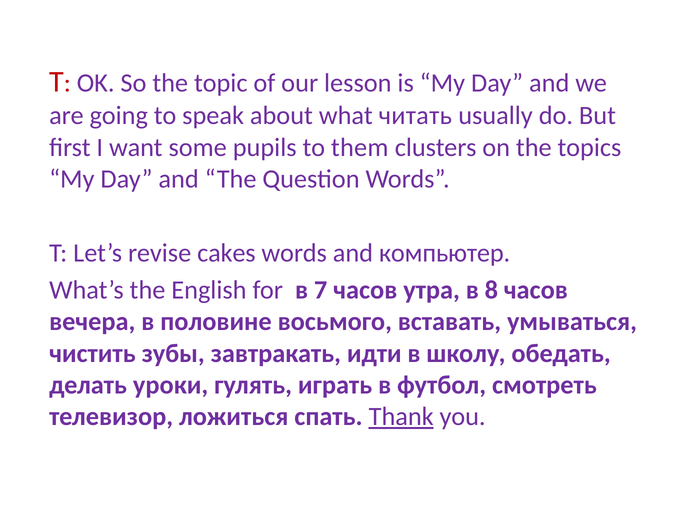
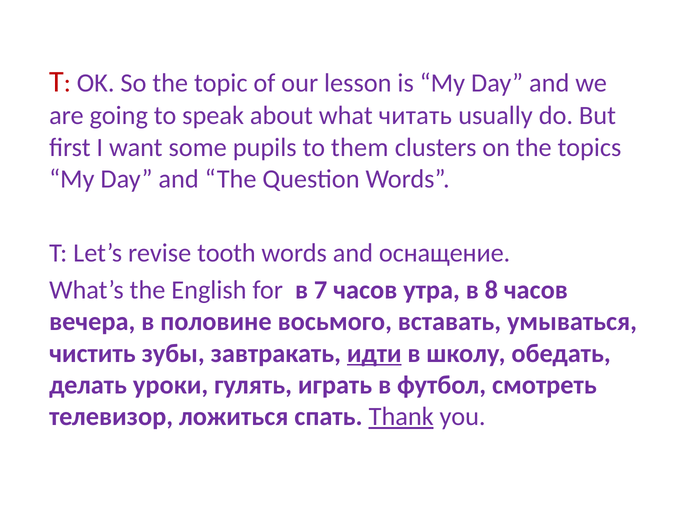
cakes: cakes -> tooth
компьютер: компьютер -> оснащение
идти underline: none -> present
